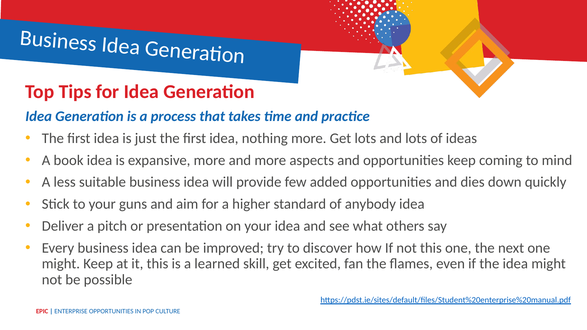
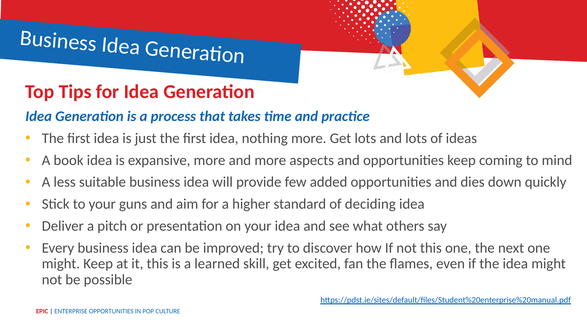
anybody: anybody -> deciding
